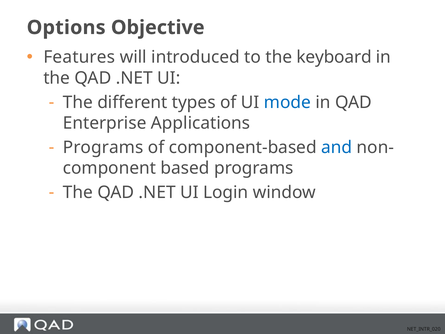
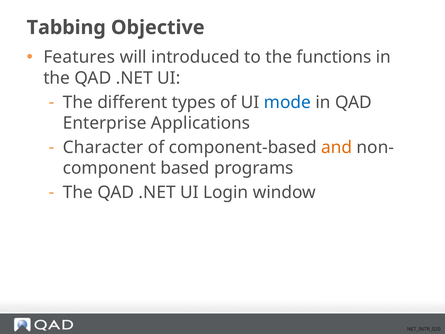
Options: Options -> Tabbing
keyboard: keyboard -> functions
Programs at (103, 147): Programs -> Character
and colour: blue -> orange
